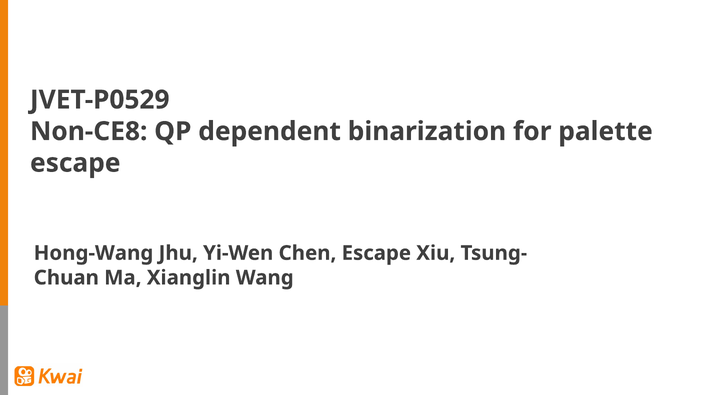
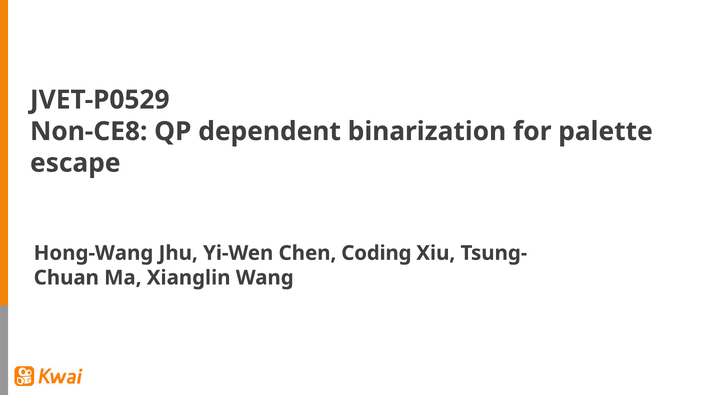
Chen Escape: Escape -> Coding
